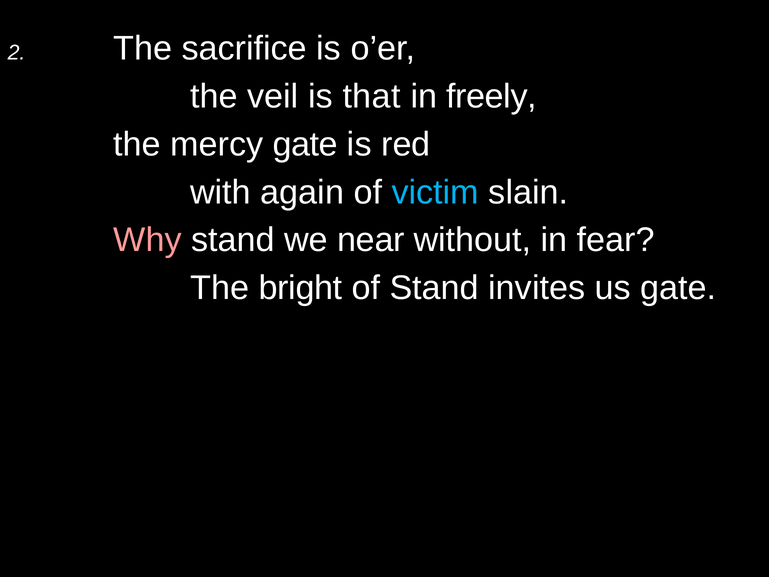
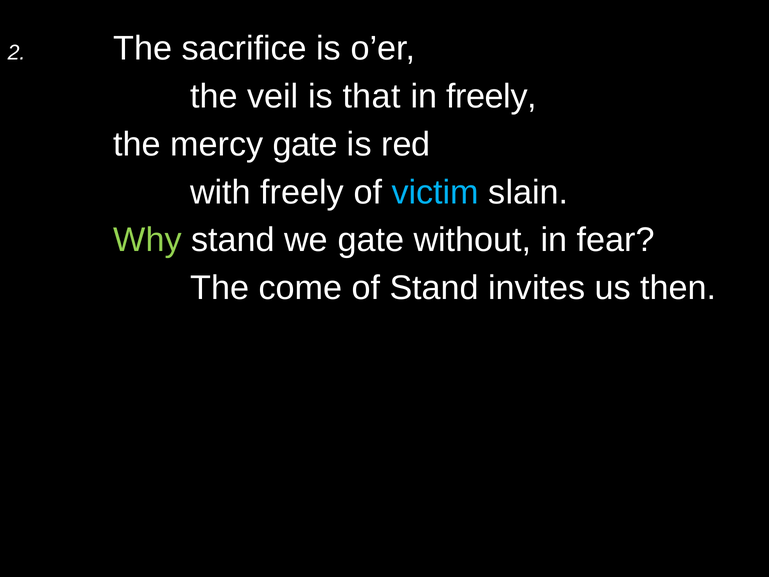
with again: again -> freely
Why colour: pink -> light green
we near: near -> gate
bright: bright -> come
us gate: gate -> then
